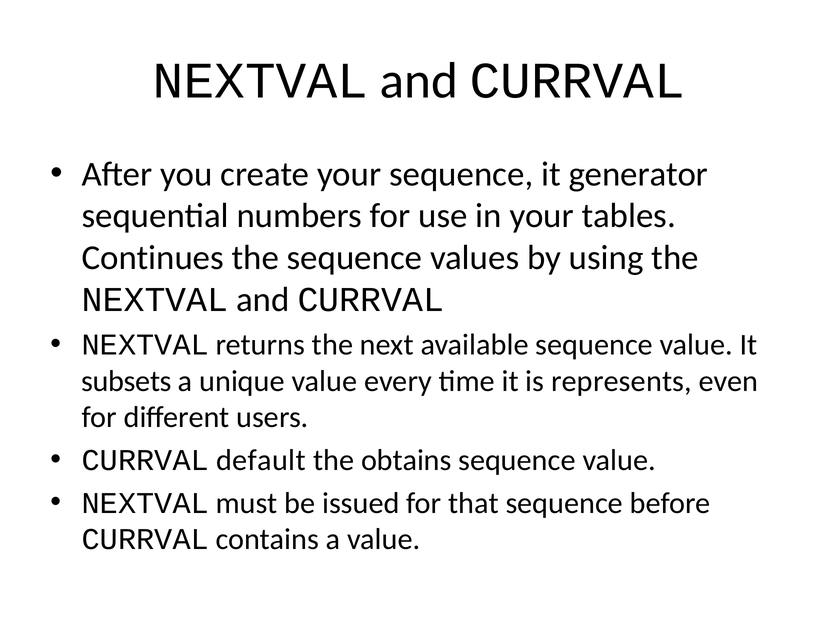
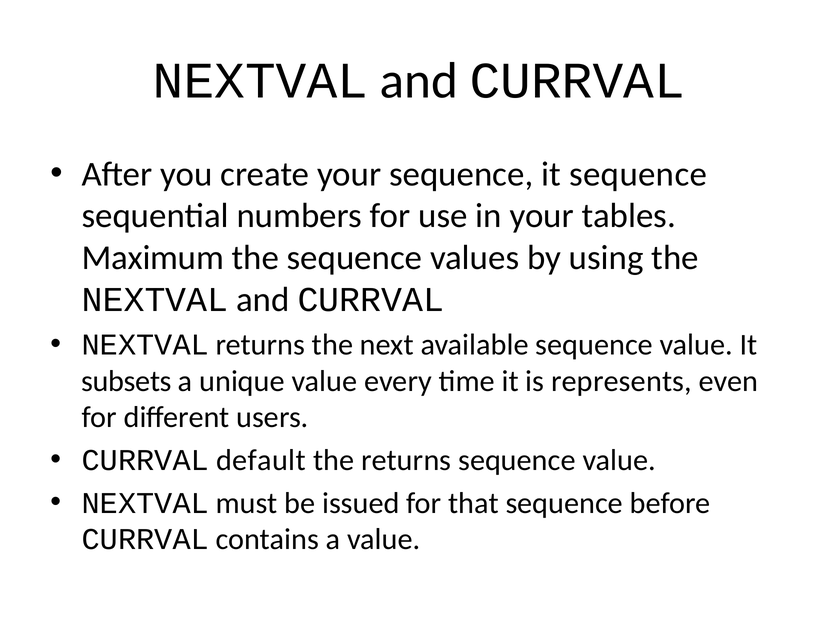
it generator: generator -> sequence
Continues: Continues -> Maximum
the obtains: obtains -> returns
